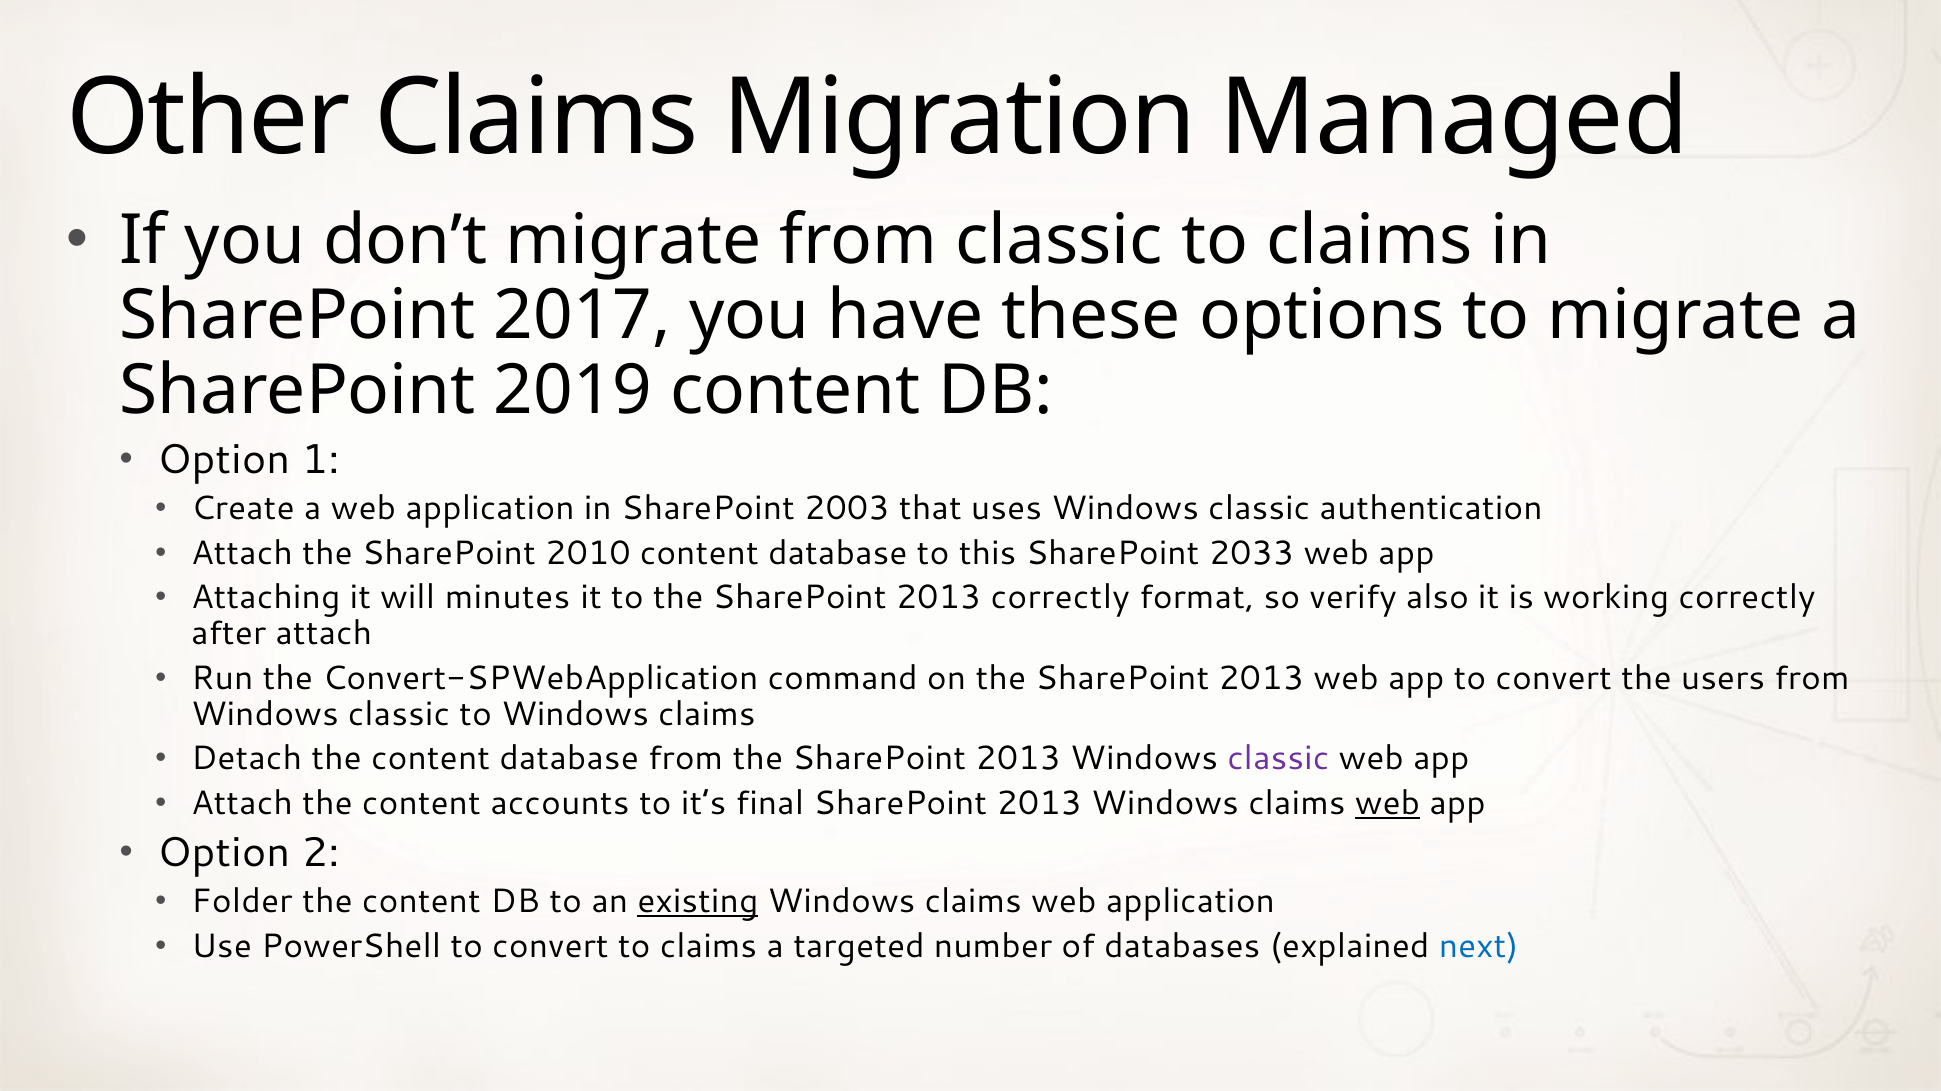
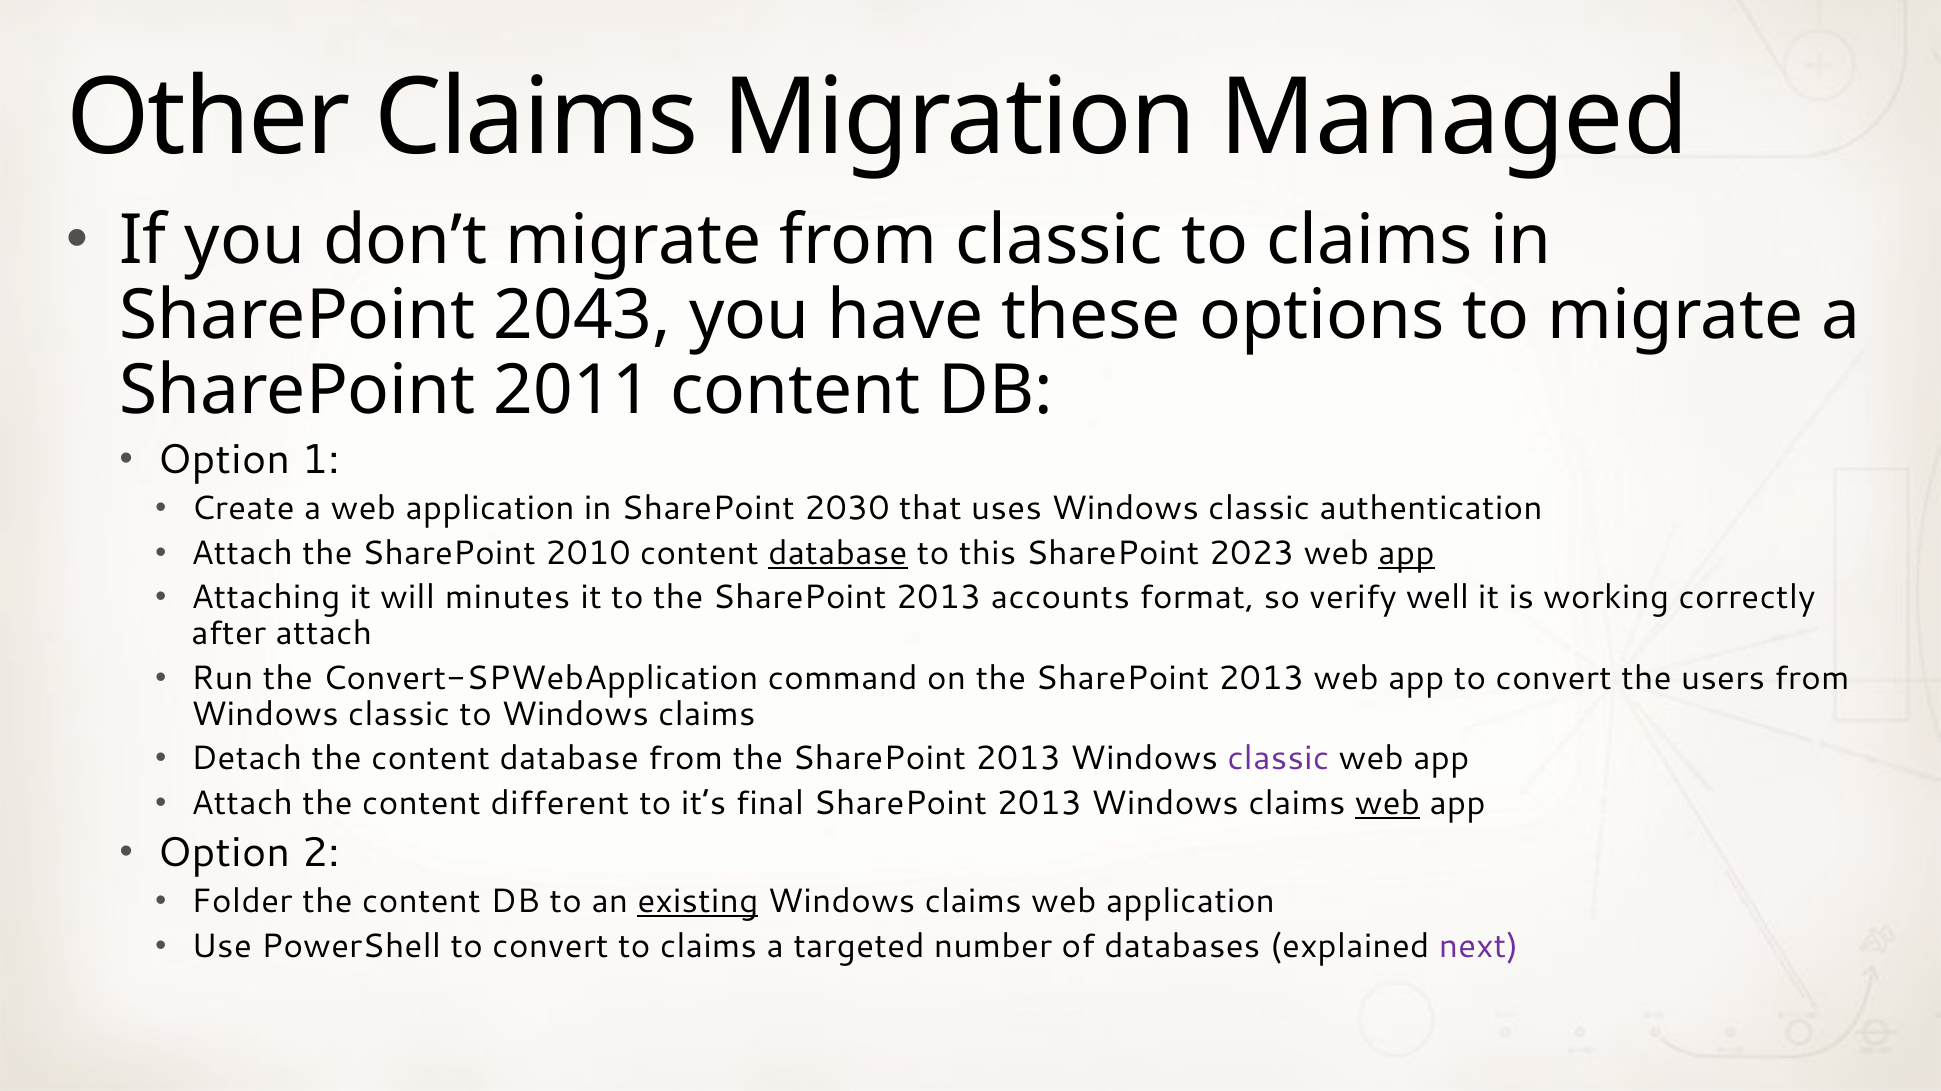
2017: 2017 -> 2043
2019: 2019 -> 2011
2003: 2003 -> 2030
database at (838, 553) underline: none -> present
2033: 2033 -> 2023
app at (1406, 553) underline: none -> present
2013 correctly: correctly -> accounts
also: also -> well
accounts: accounts -> different
next colour: blue -> purple
